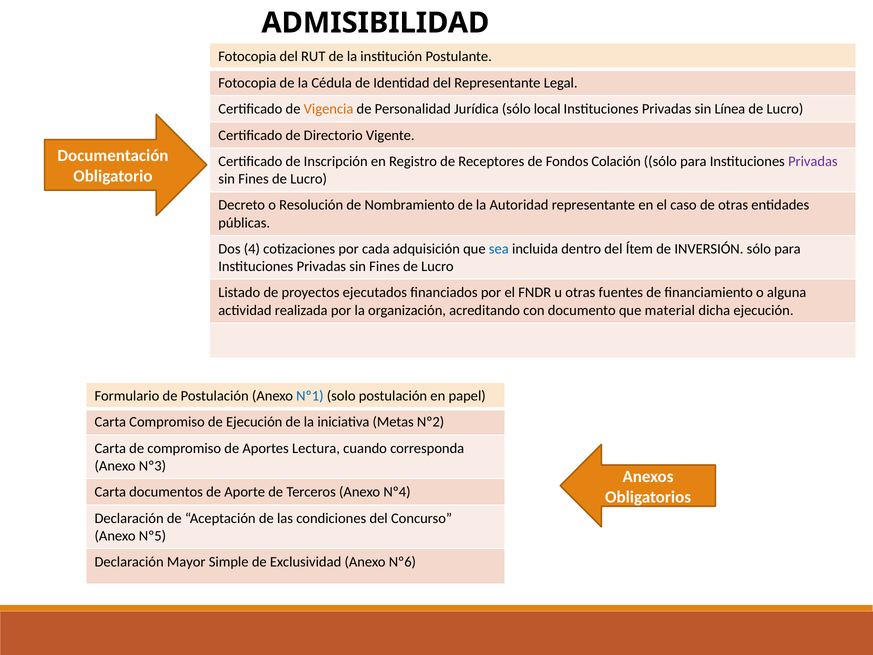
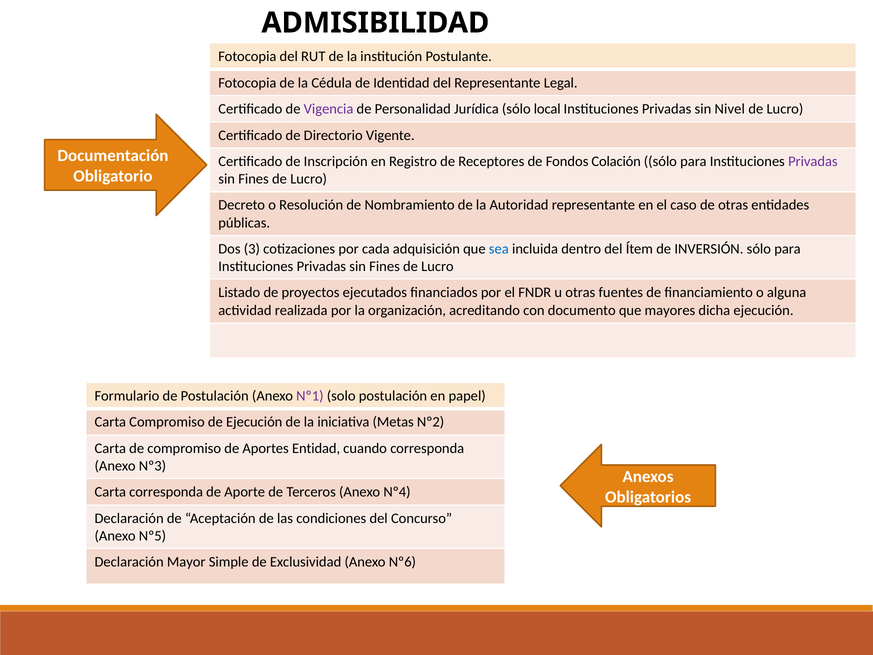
Vigencia colour: orange -> purple
Línea: Línea -> Nivel
4: 4 -> 3
material: material -> mayores
Nº1 colour: blue -> purple
Lectura: Lectura -> Entidad
Carta documentos: documentos -> corresponda
